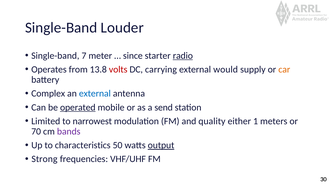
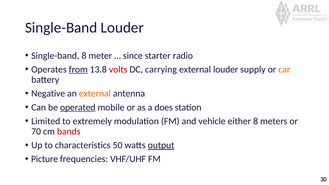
Single-band 7: 7 -> 8
radio underline: present -> none
from underline: none -> present
external would: would -> louder
Complex: Complex -> Negative
external at (95, 94) colour: blue -> orange
send: send -> does
narrowest: narrowest -> extremely
quality: quality -> vehicle
either 1: 1 -> 8
bands colour: purple -> red
Strong: Strong -> Picture
